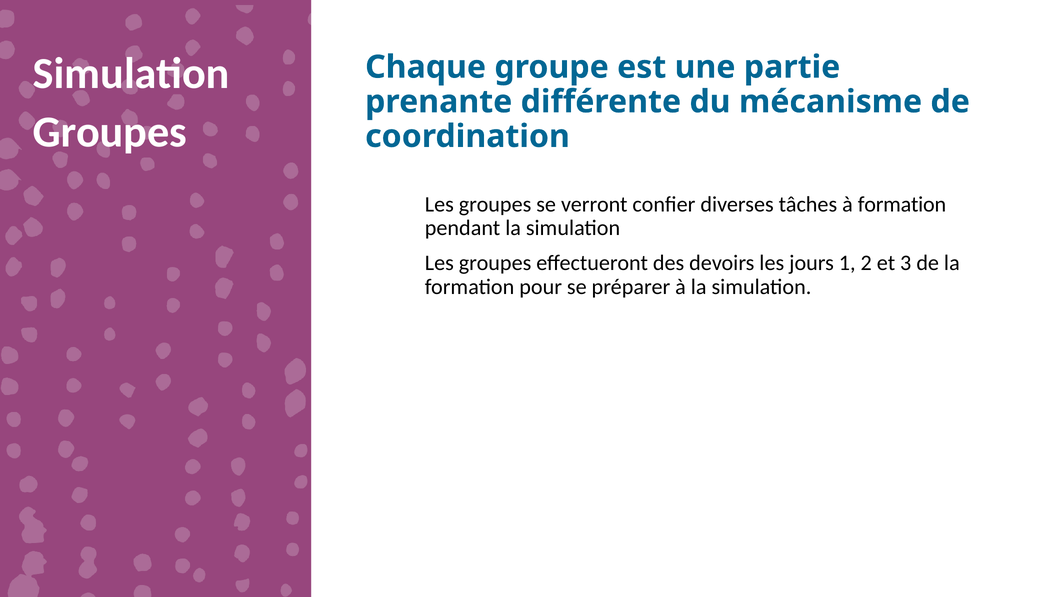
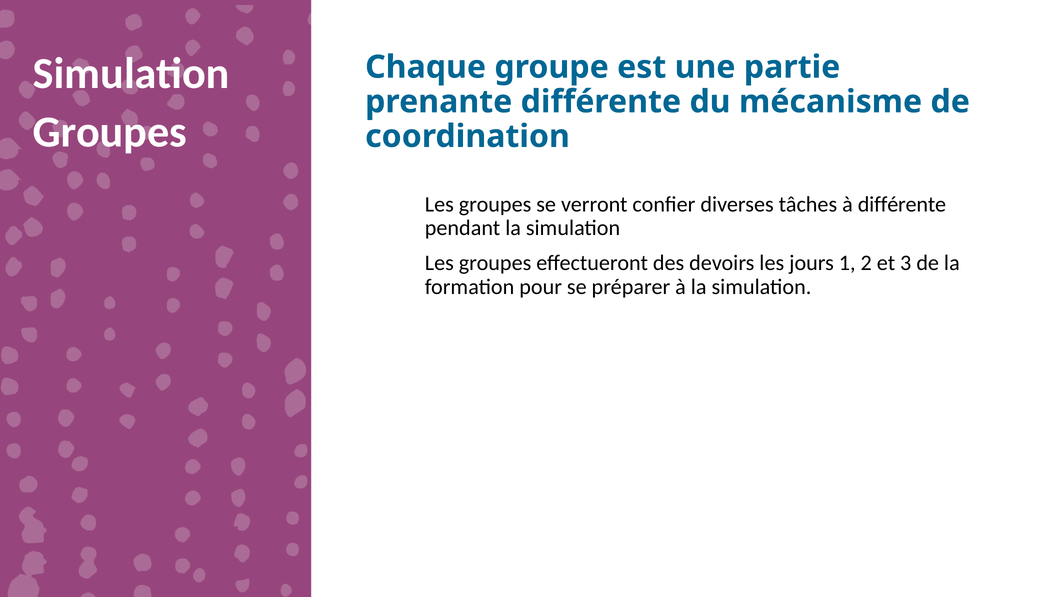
à formation: formation -> différente
